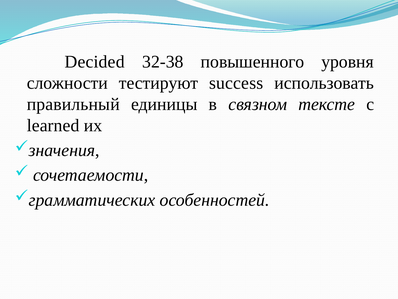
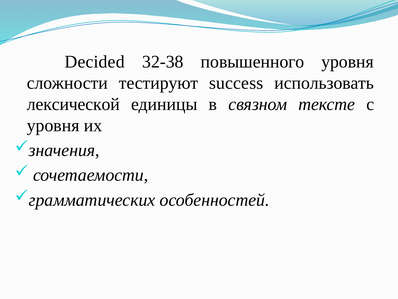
правильный: правильный -> лексической
learned at (53, 125): learned -> уровня
